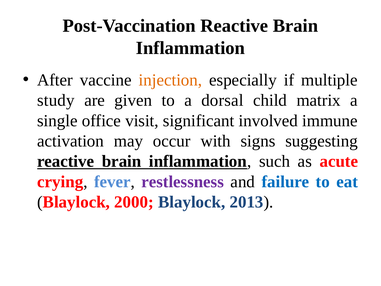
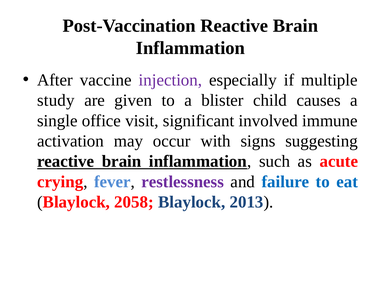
injection colour: orange -> purple
dorsal: dorsal -> blister
matrix: matrix -> causes
2000: 2000 -> 2058
